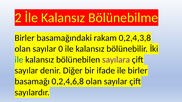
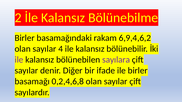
0,2,4,3,8: 0,2,4,3,8 -> 6,9,4,6,2
0: 0 -> 4
ile at (19, 60) colour: blue -> purple
